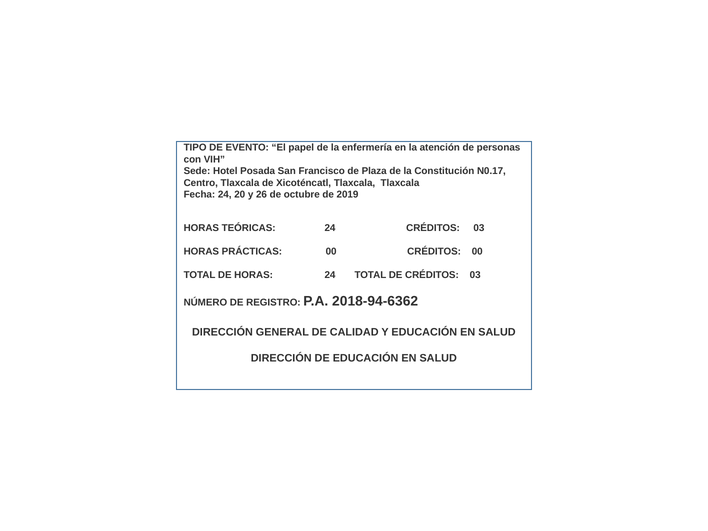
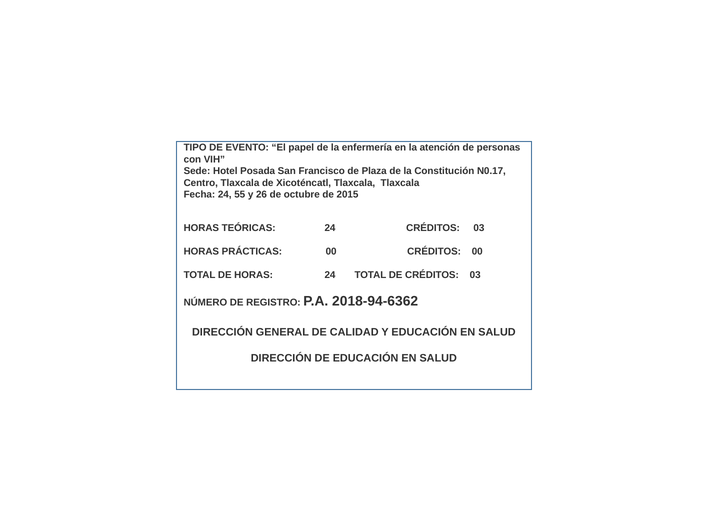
20: 20 -> 55
2019: 2019 -> 2015
